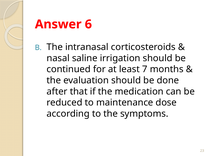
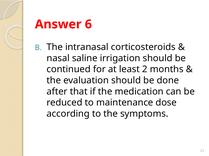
7: 7 -> 2
